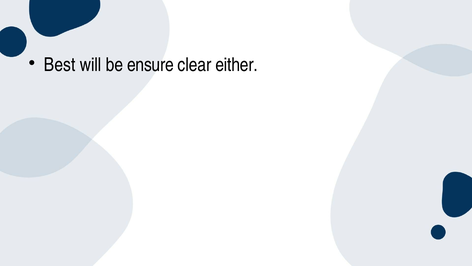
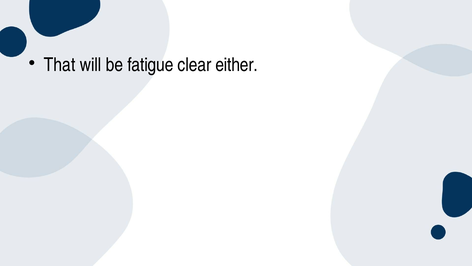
Best: Best -> That
ensure: ensure -> fatigue
